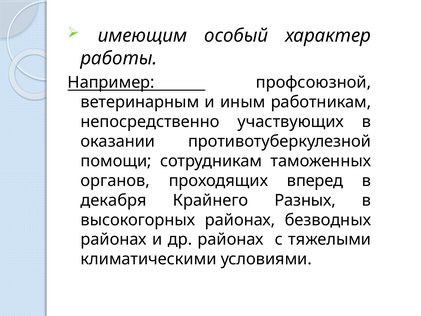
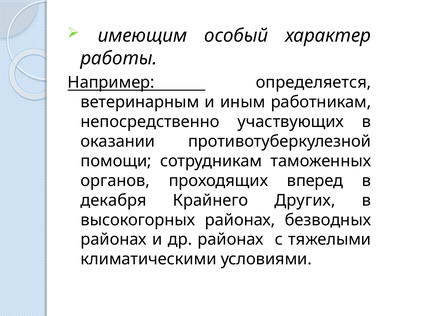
профсоюзной: профсоюзной -> определяется
Разных: Разных -> Других
